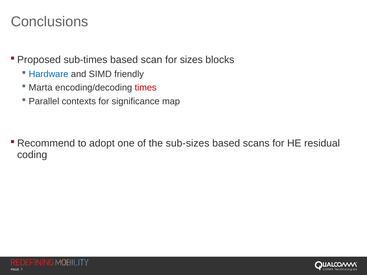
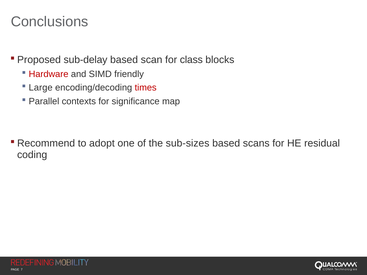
sub-times: sub-times -> sub-delay
sizes: sizes -> class
Hardware colour: blue -> red
Marta: Marta -> Large
